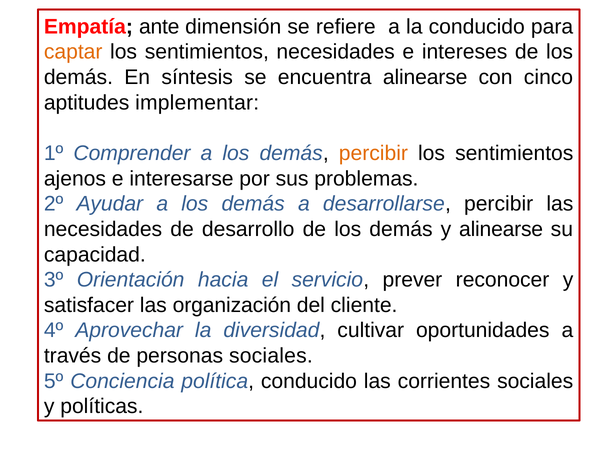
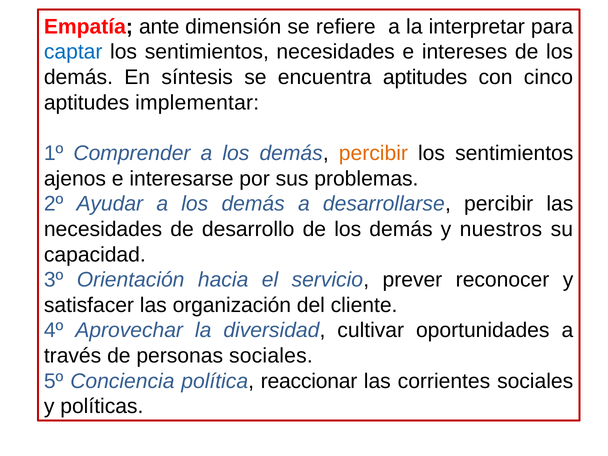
la conducido: conducido -> interpretar
captar colour: orange -> blue
encuentra alinearse: alinearse -> aptitudes
y alinearse: alinearse -> nuestros
política conducido: conducido -> reaccionar
